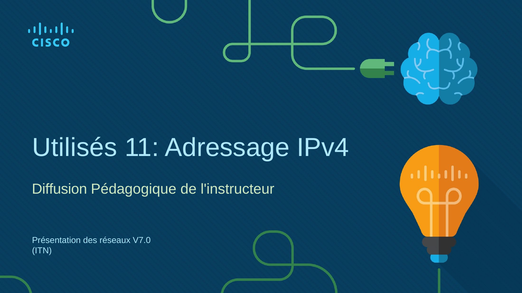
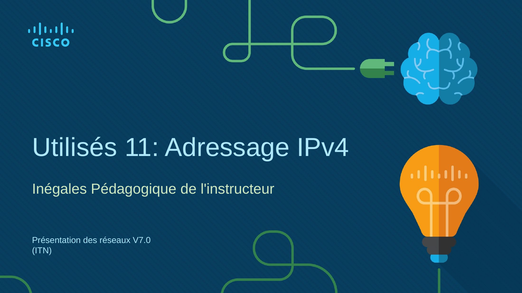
Diffusion: Diffusion -> Inégales
